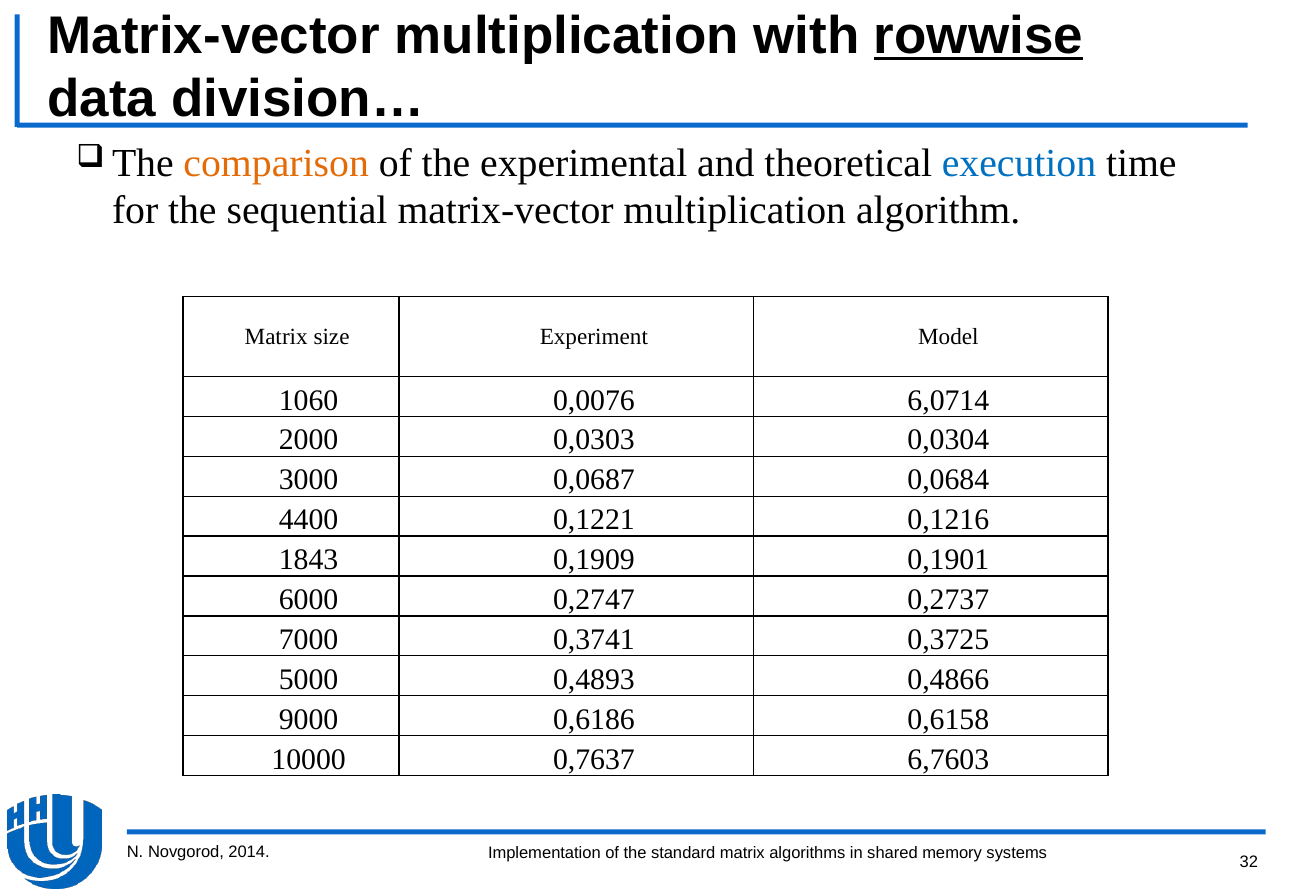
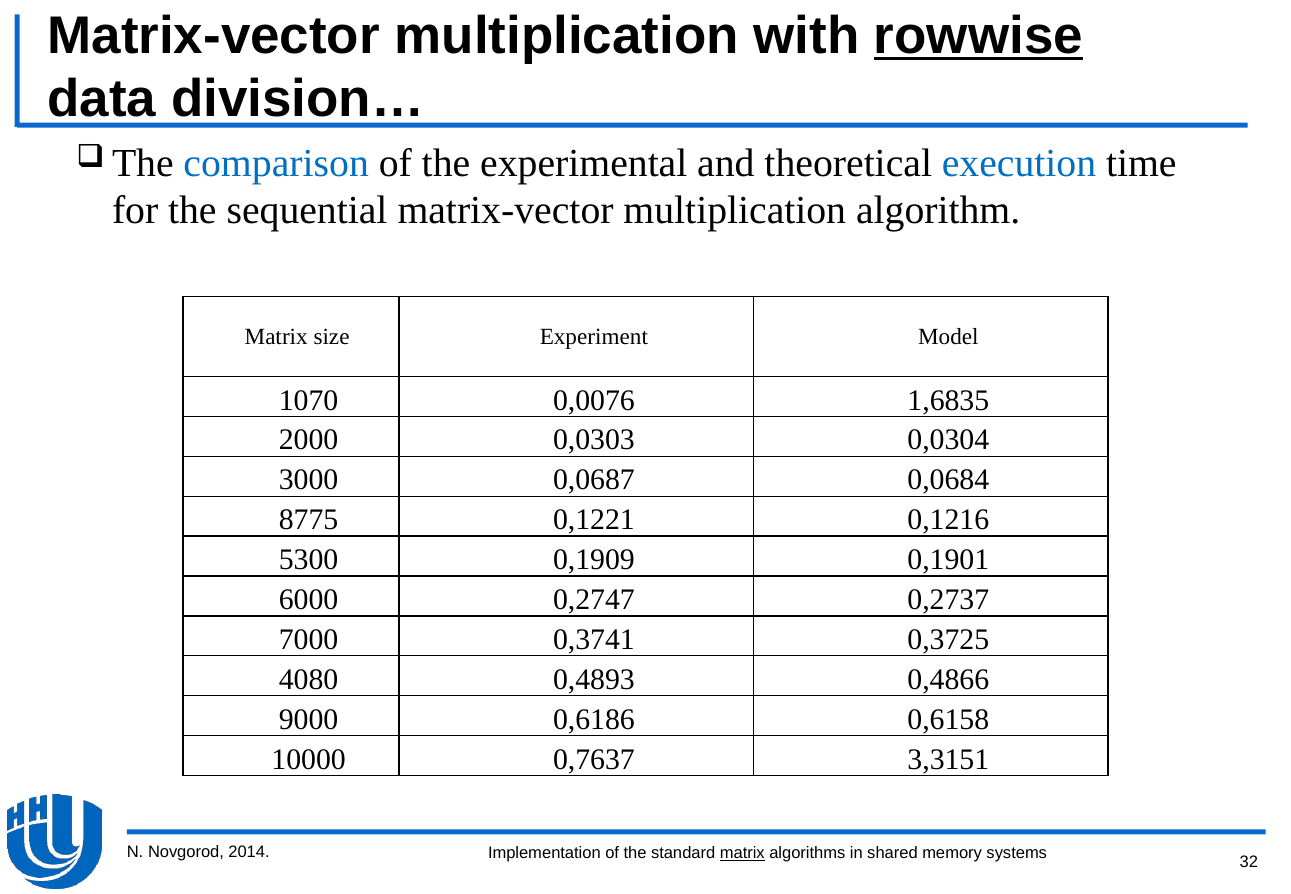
comparison colour: orange -> blue
1060: 1060 -> 1070
6,0714: 6,0714 -> 1,6835
4400: 4400 -> 8775
1843: 1843 -> 5300
5000: 5000 -> 4080
6,7603: 6,7603 -> 3,3151
matrix at (742, 853) underline: none -> present
